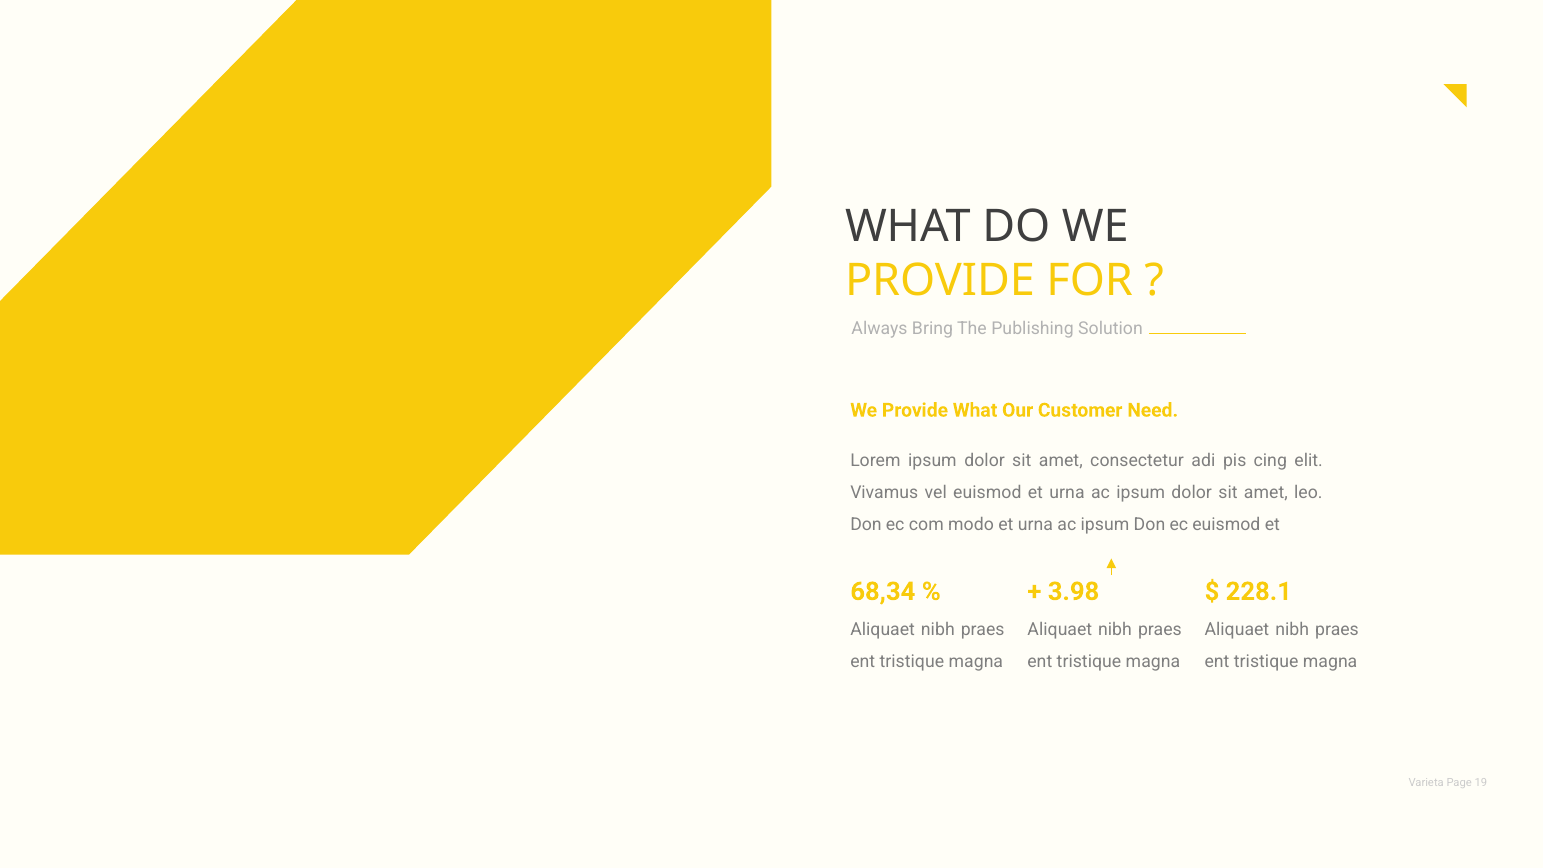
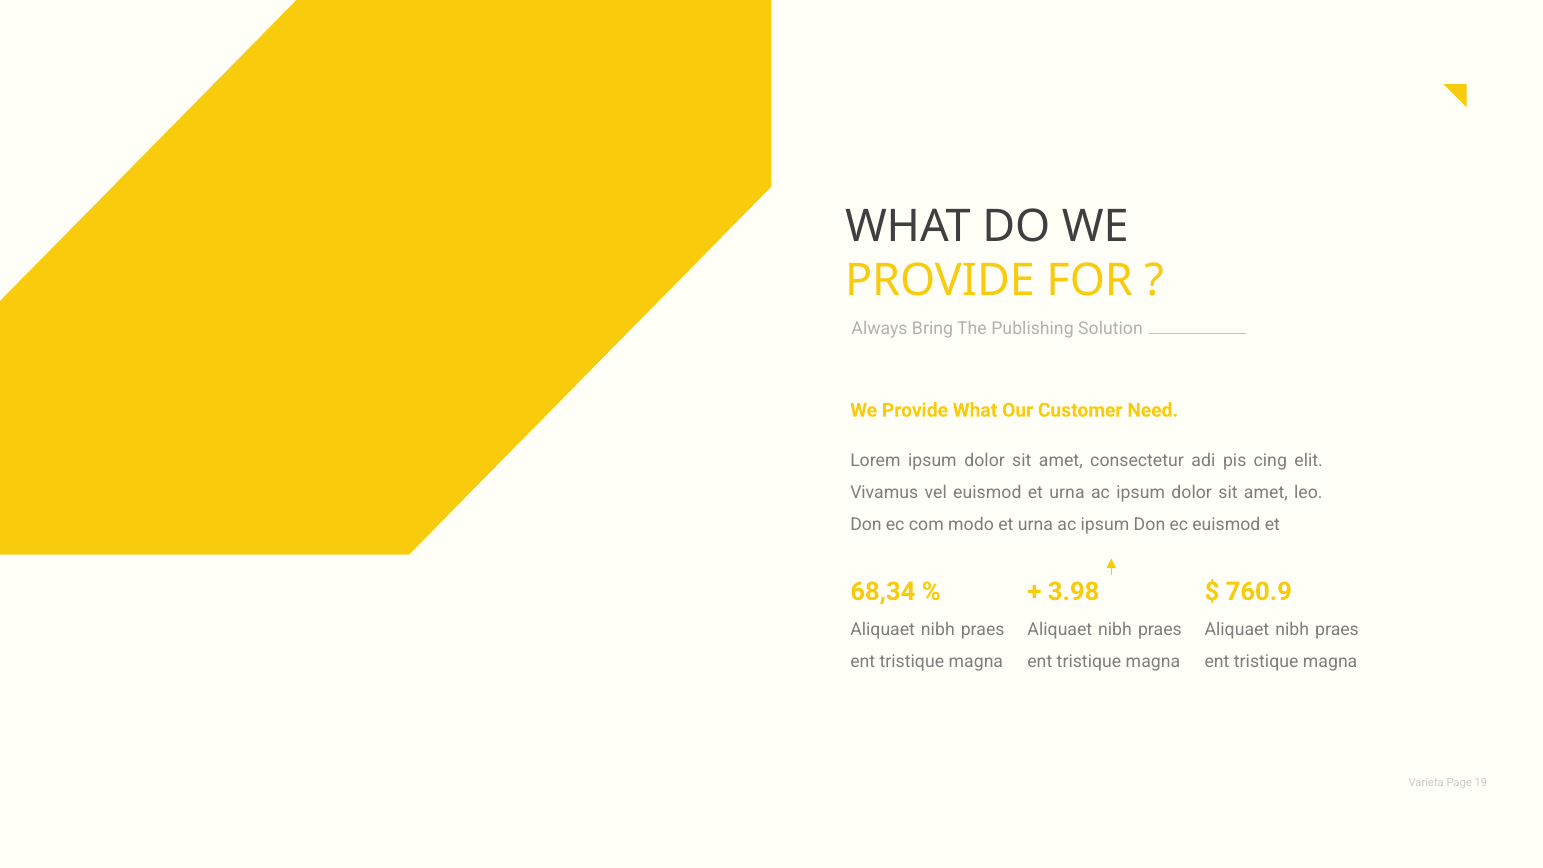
228.1: 228.1 -> 760.9
